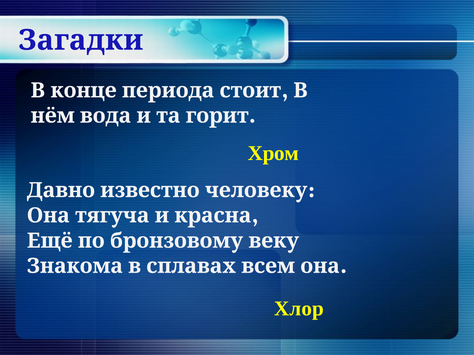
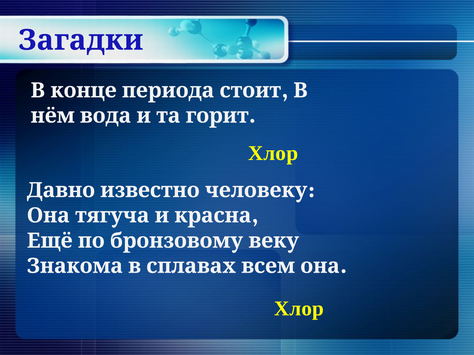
Хром at (273, 153): Хром -> Хлор
